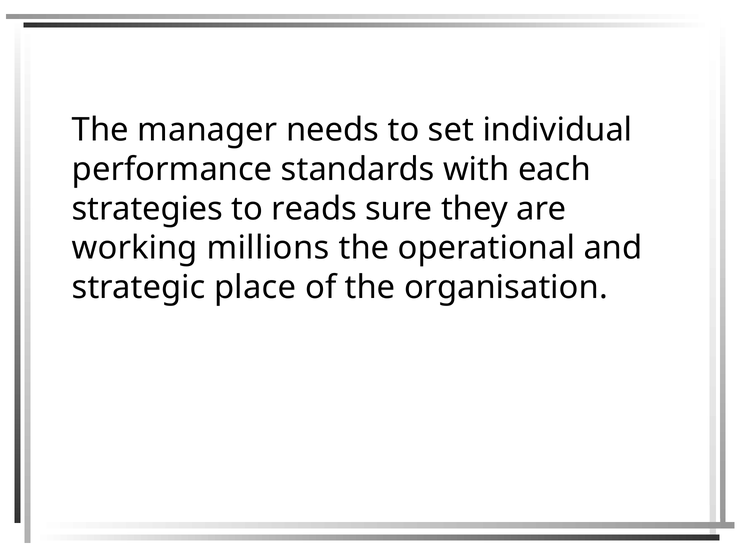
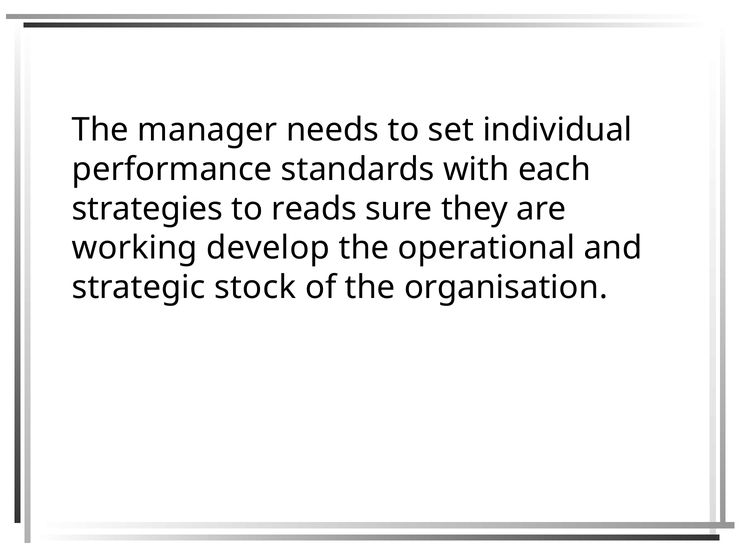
millions: millions -> develop
place: place -> stock
